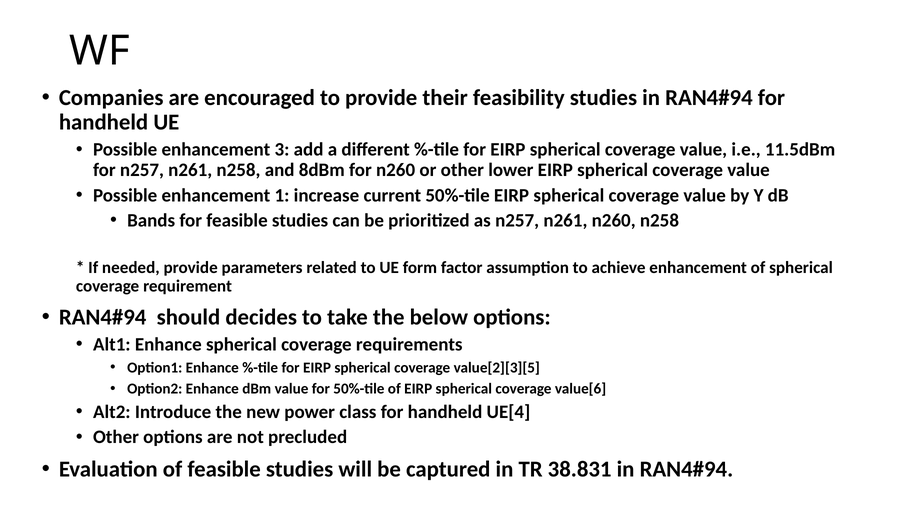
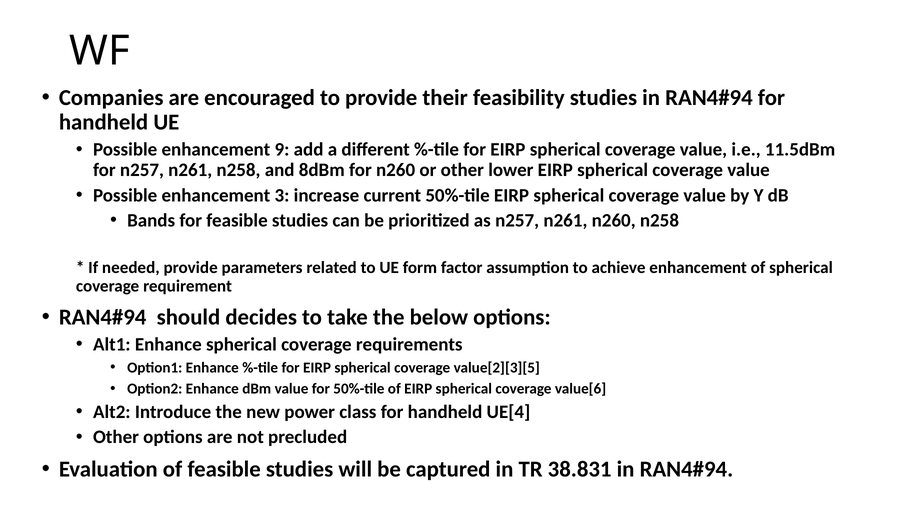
3: 3 -> 9
1: 1 -> 3
